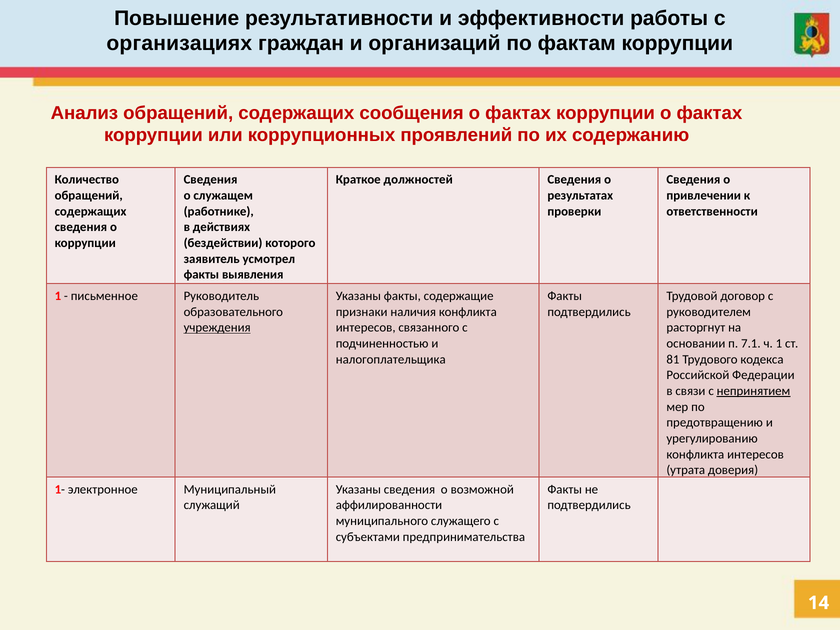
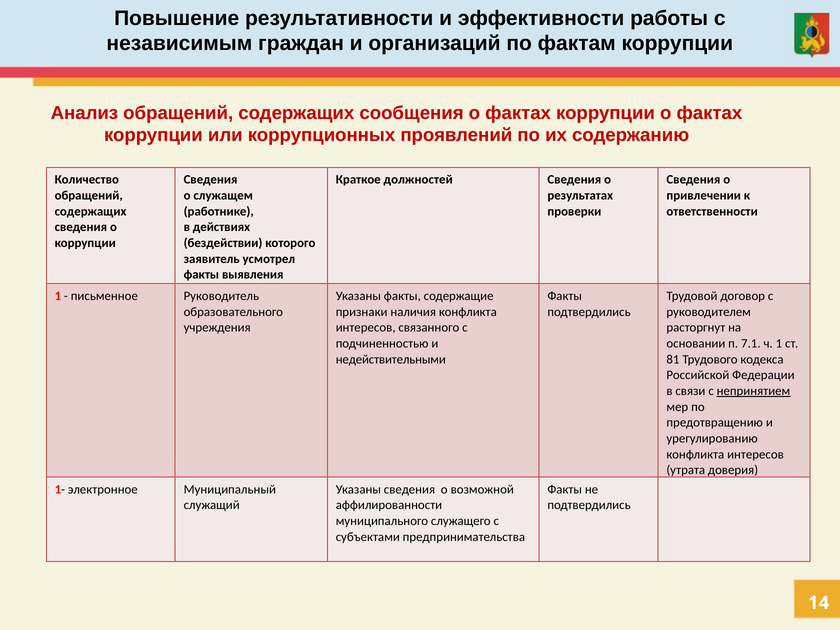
организациях: организациях -> независимым
учреждения underline: present -> none
налогоплательщика: налогоплательщика -> недействительными
